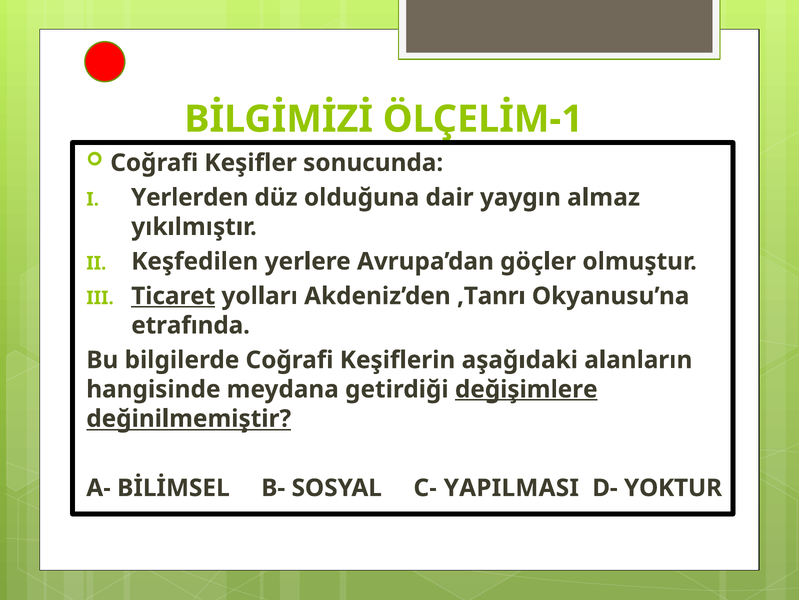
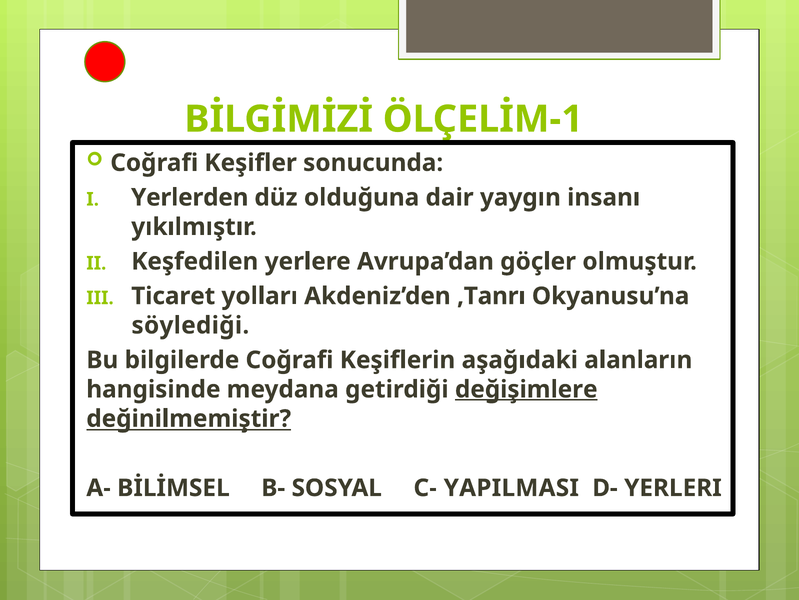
almaz: almaz -> insanı
Ticaret underline: present -> none
etrafında: etrafında -> söylediği
YOKTUR: YOKTUR -> YERLERI
